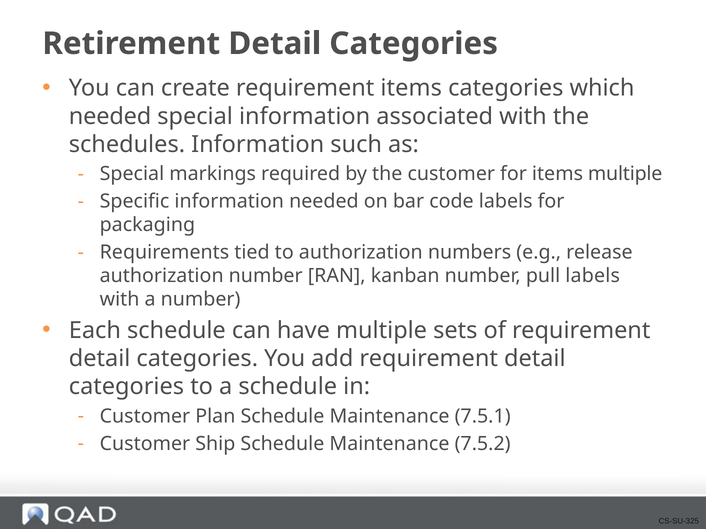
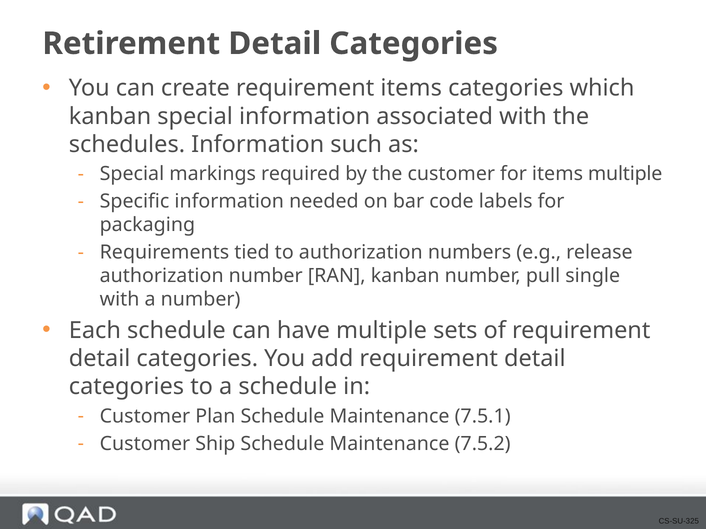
needed at (110, 116): needed -> kanban
pull labels: labels -> single
